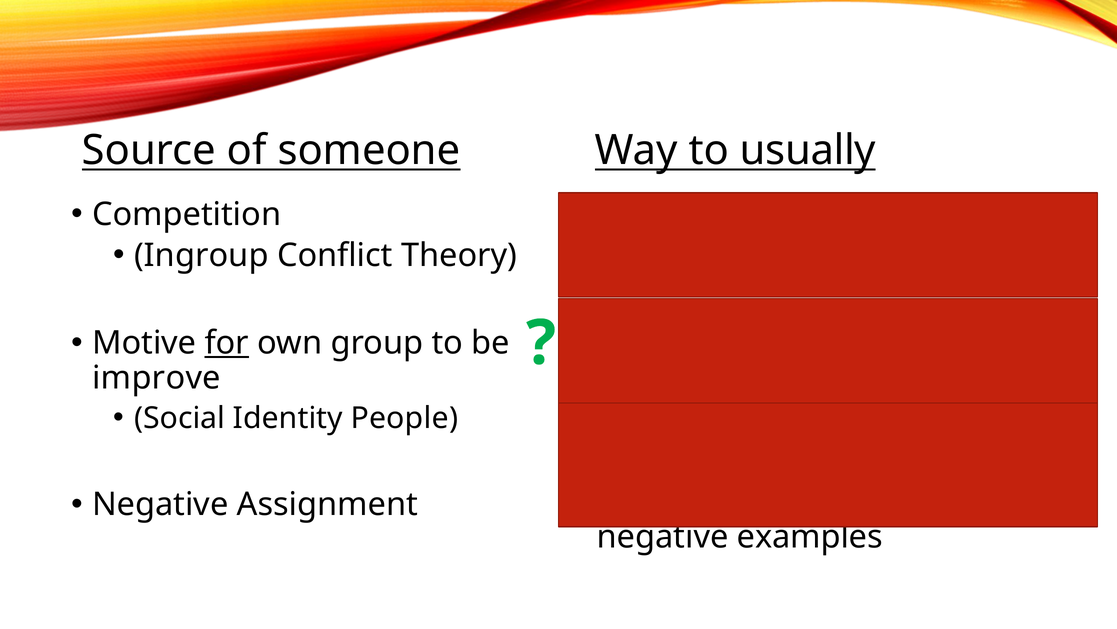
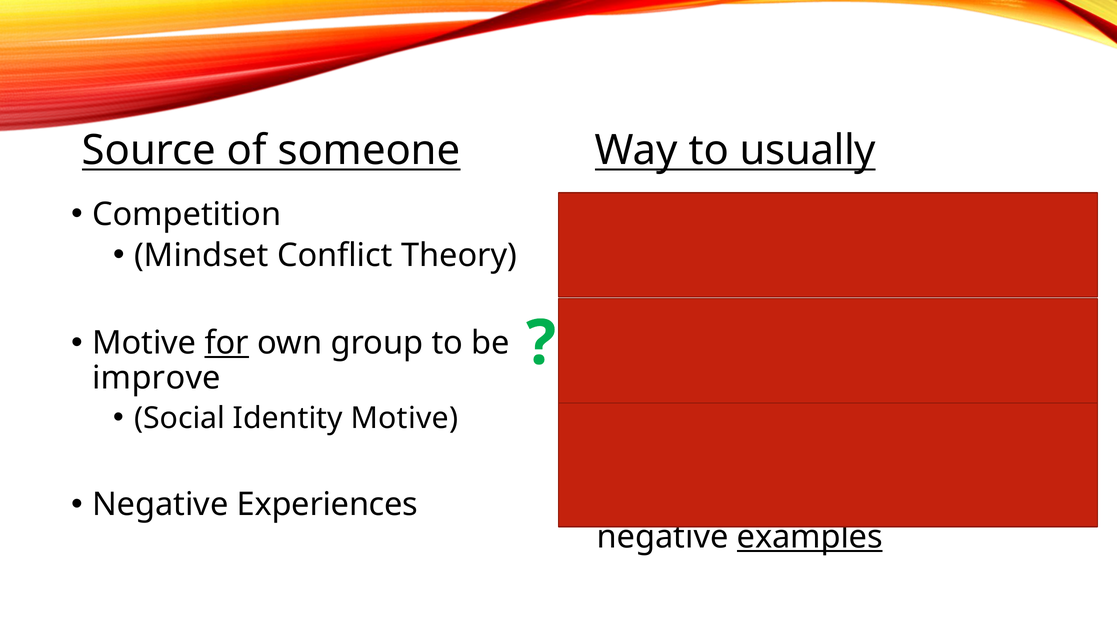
Ingroup: Ingroup -> Mindset
Identity People: People -> Motive
Assignment: Assignment -> Experiences
examples underline: none -> present
